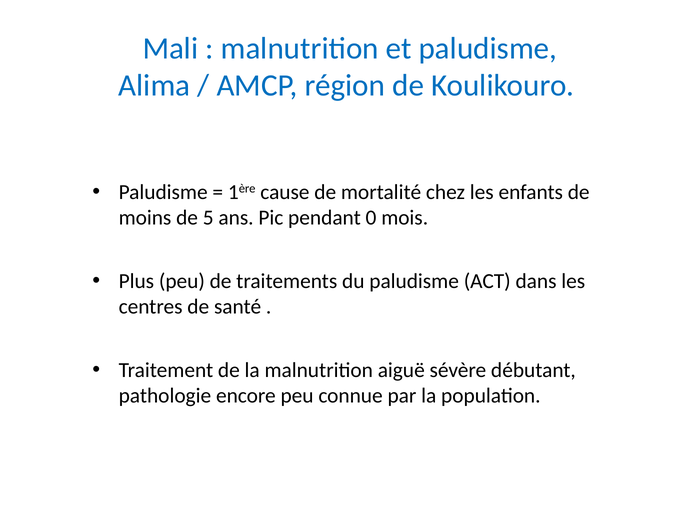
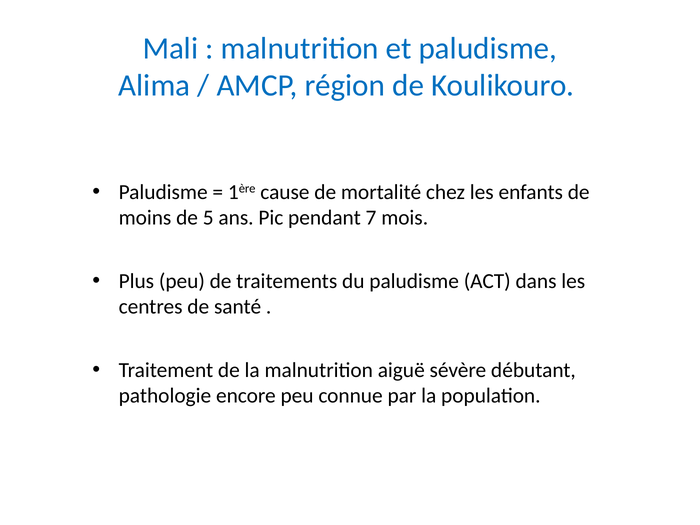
0: 0 -> 7
